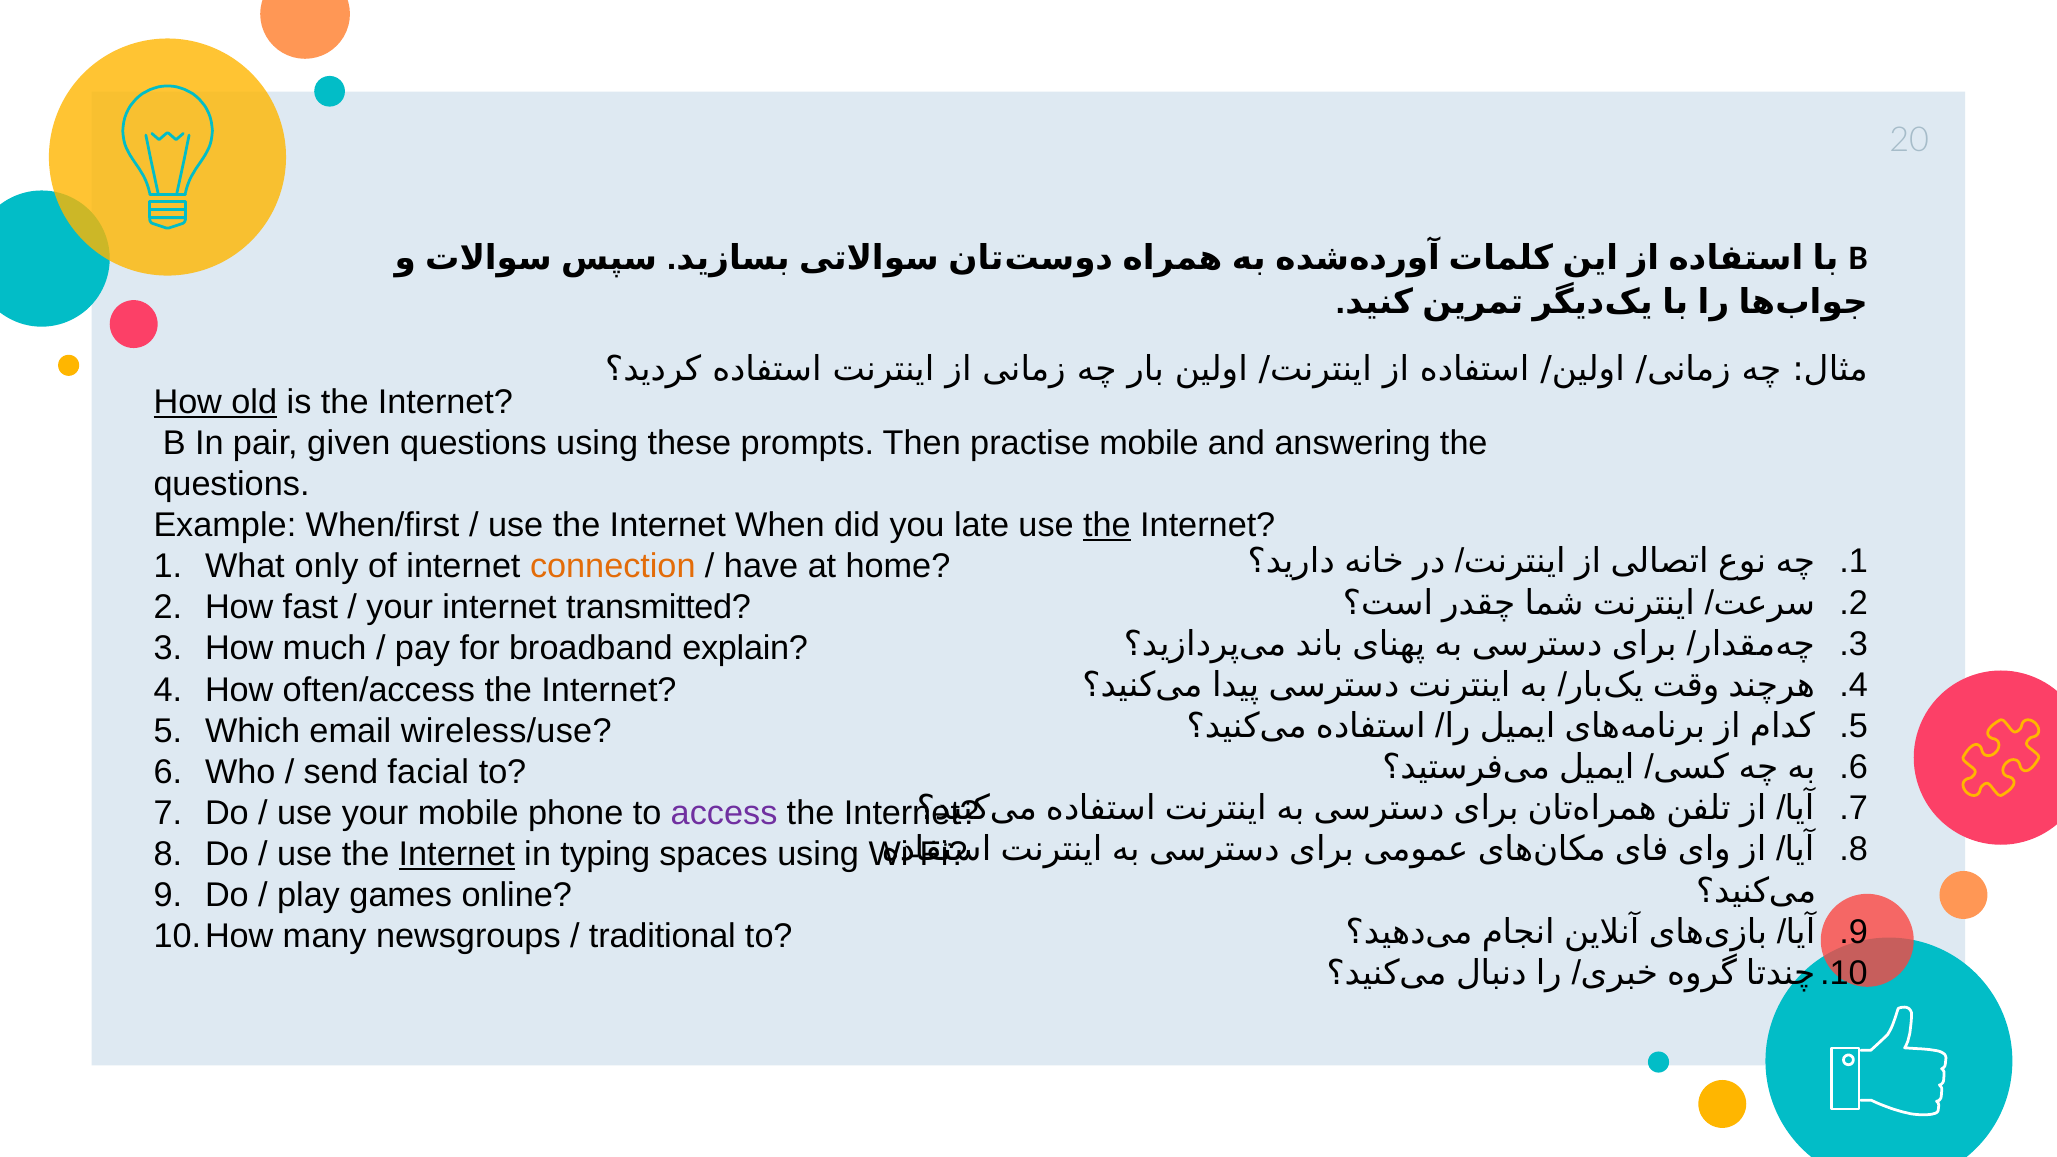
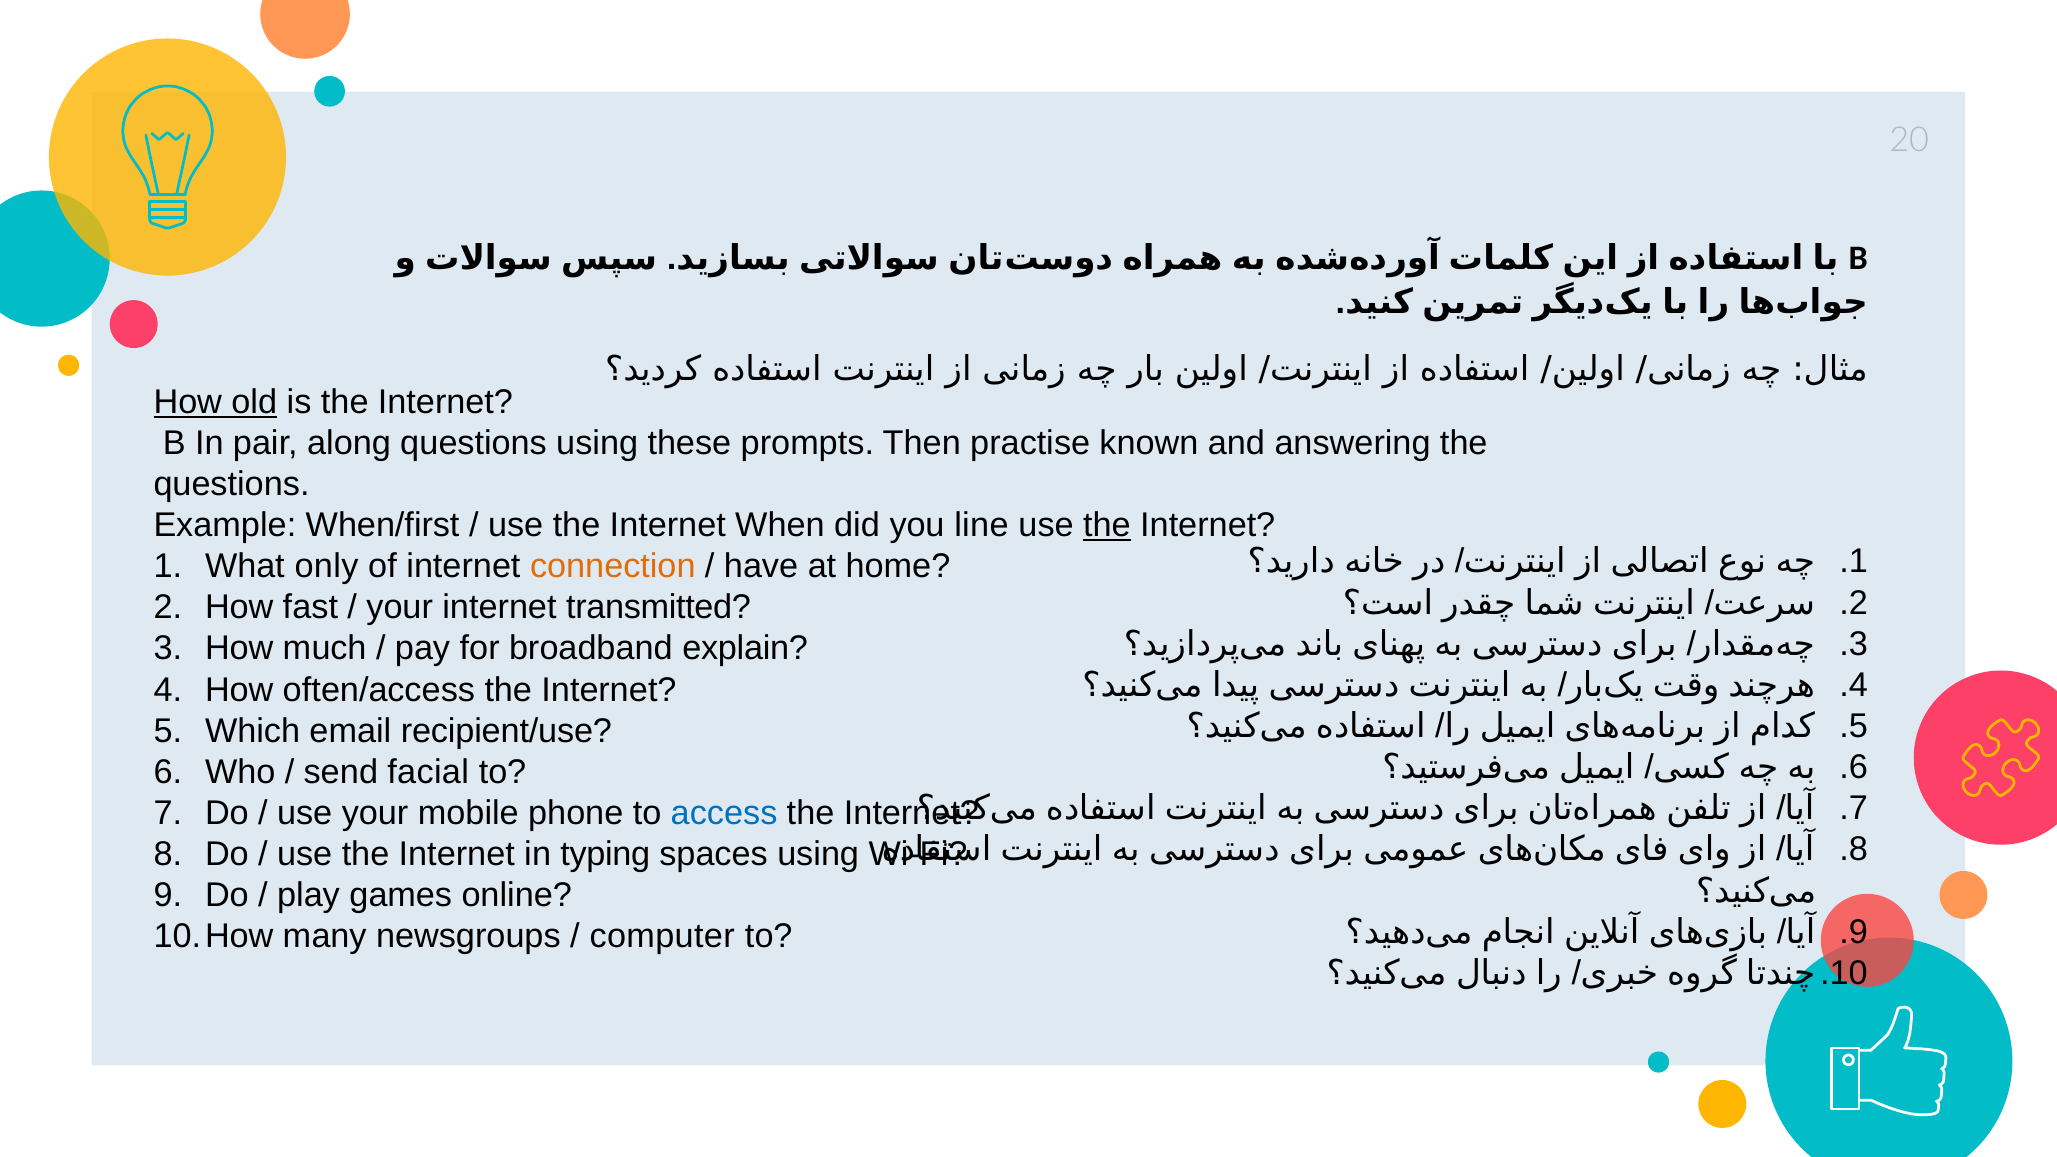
given: given -> along
practise mobile: mobile -> known
late: late -> line
wireless/use: wireless/use -> recipient/use
access colour: purple -> blue
Internet at (457, 854) underline: present -> none
traditional: traditional -> computer
